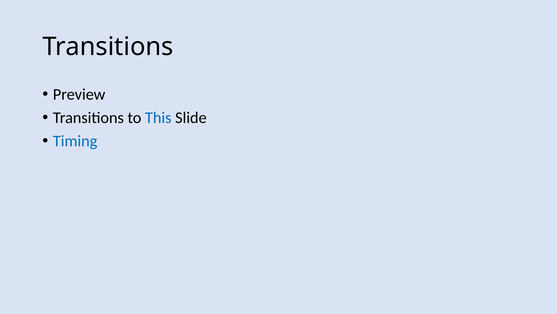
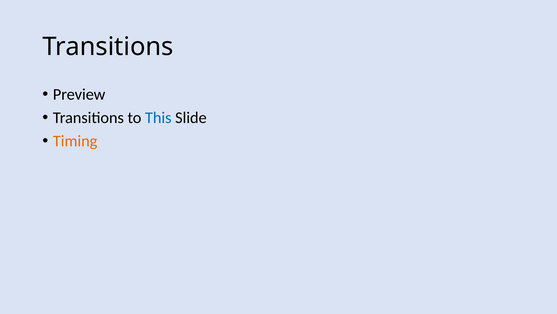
Timing colour: blue -> orange
